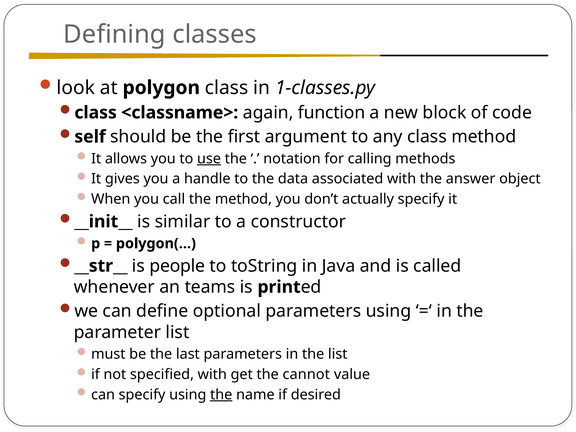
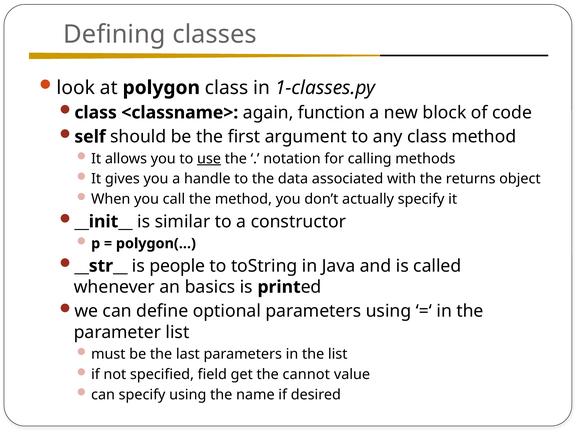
answer: answer -> returns
teams: teams -> basics
specified with: with -> field
the at (221, 395) underline: present -> none
